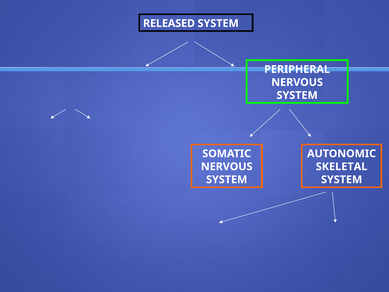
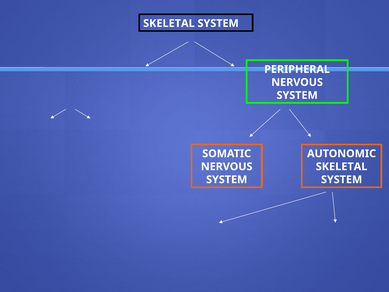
RELEASED at (169, 23): RELEASED -> SKELETAL
